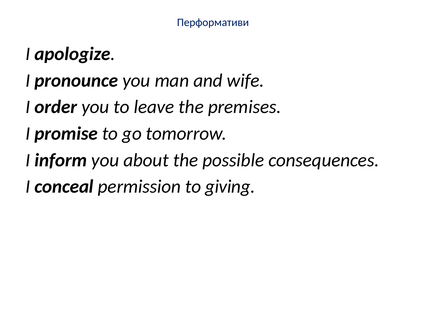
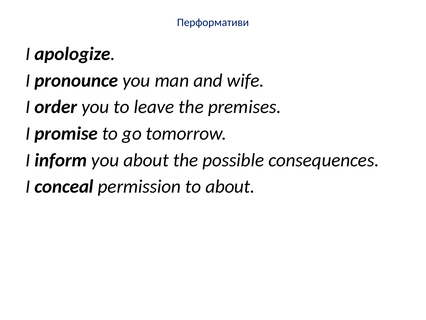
to giving: giving -> about
